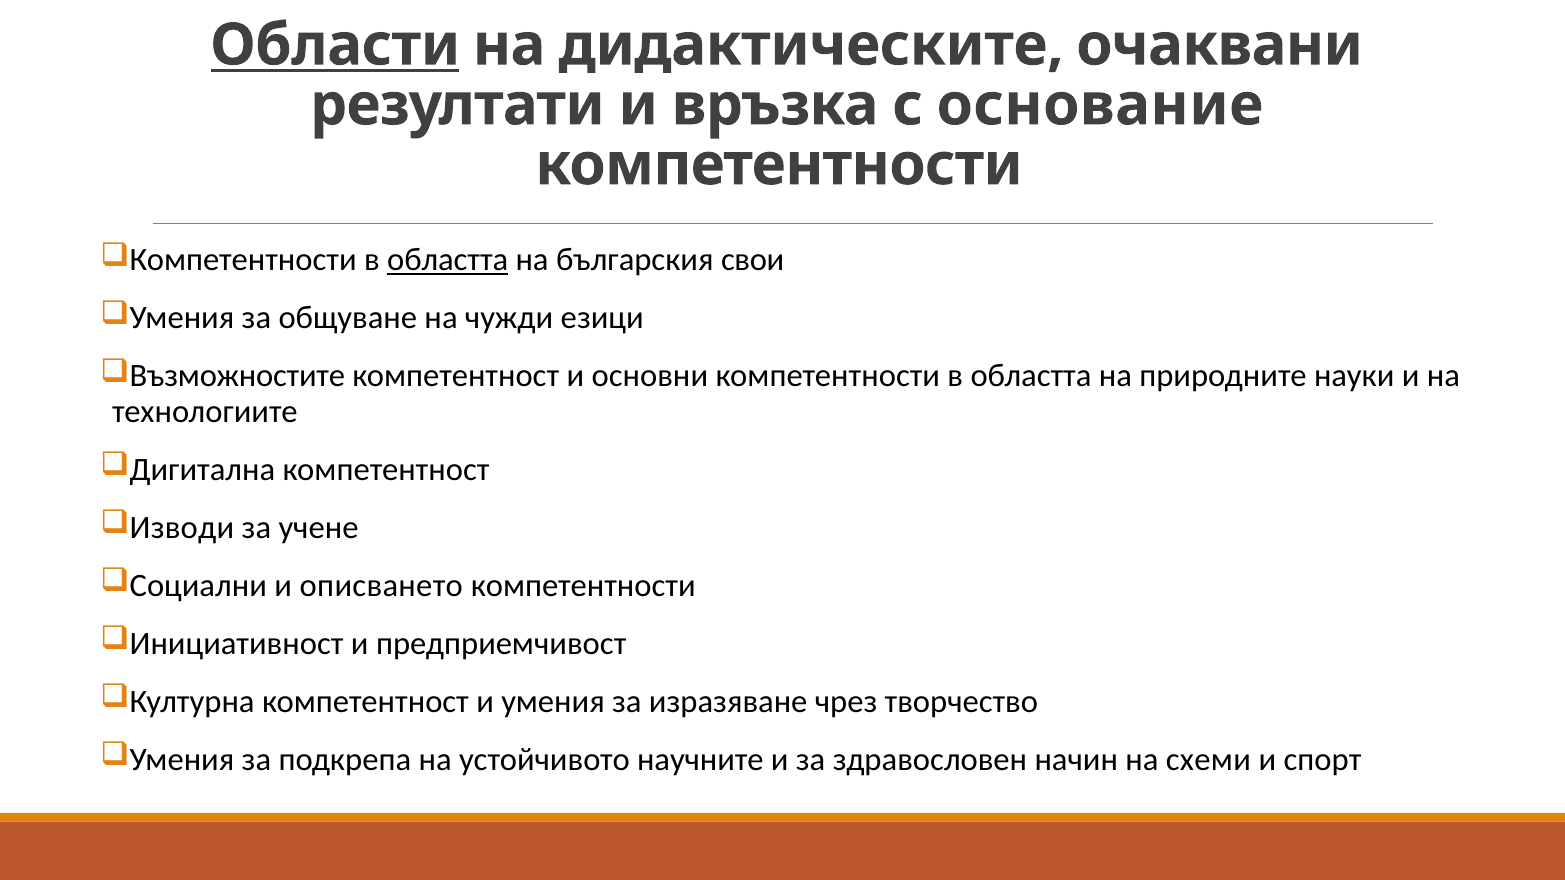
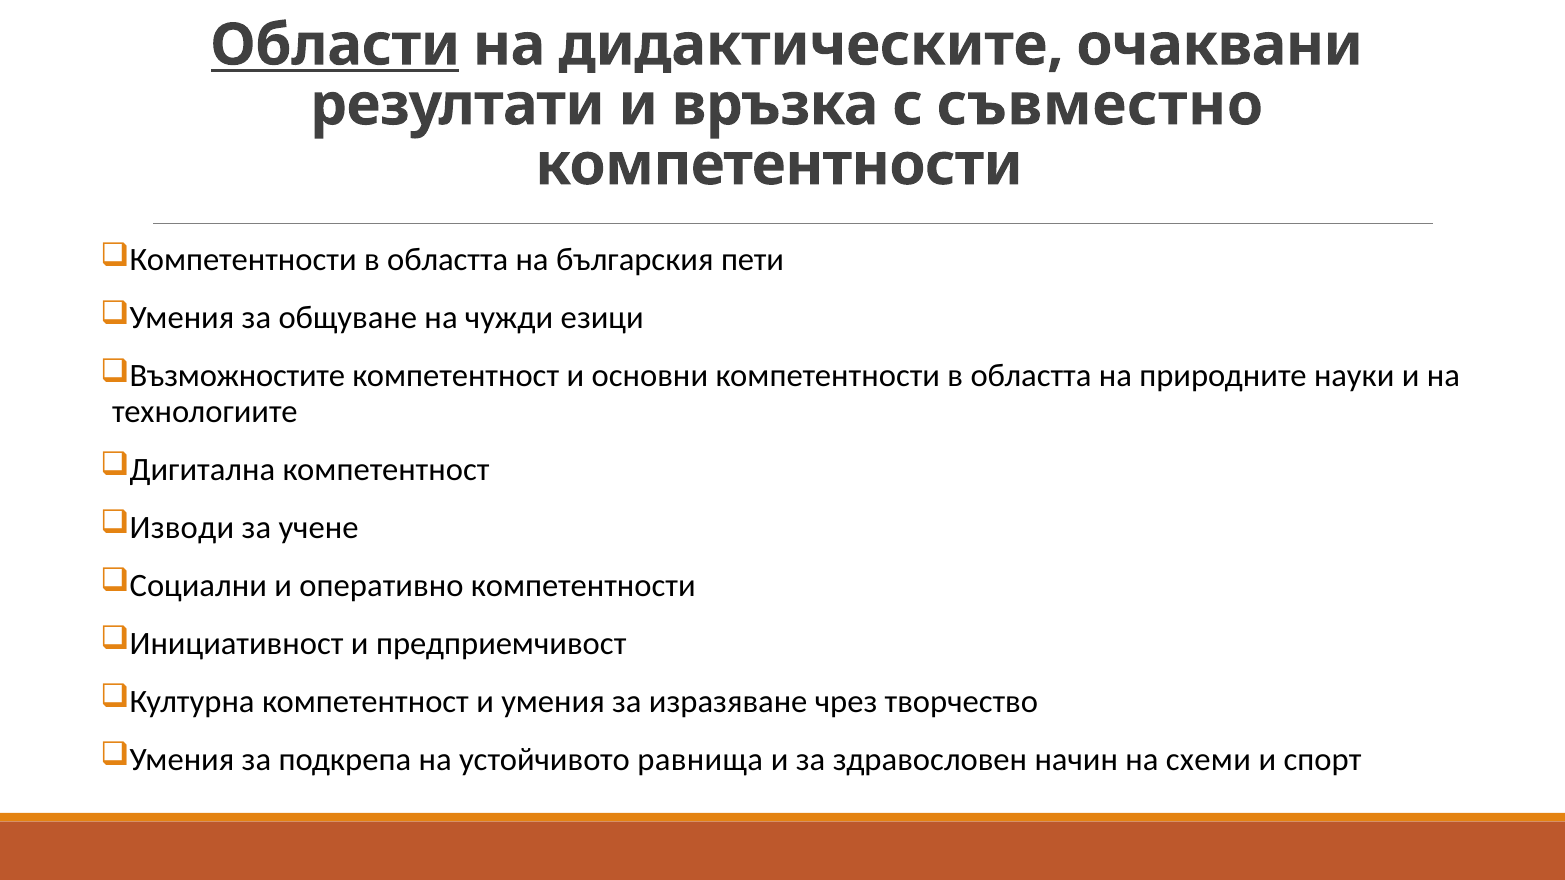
основание: основание -> съвместно
областта at (448, 260) underline: present -> none
свои: свои -> пети
описването: описването -> оперативно
научните: научните -> равнища
